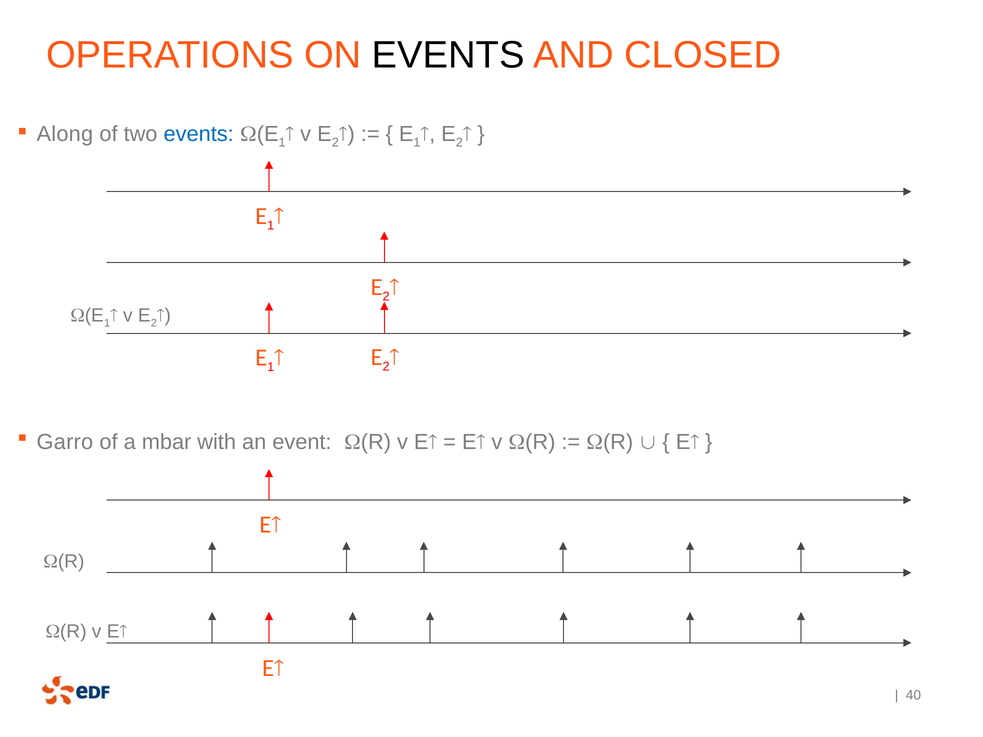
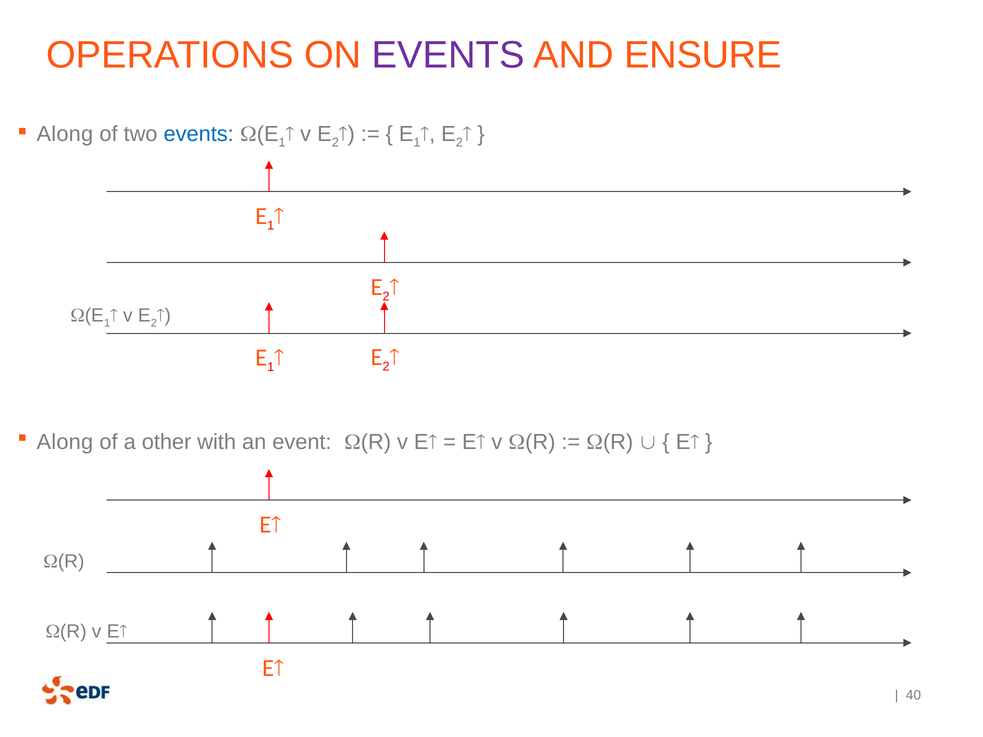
EVENTS at (448, 55) colour: black -> purple
CLOSED: CLOSED -> ENSURE
Garro at (65, 442): Garro -> Along
mbar: mbar -> other
